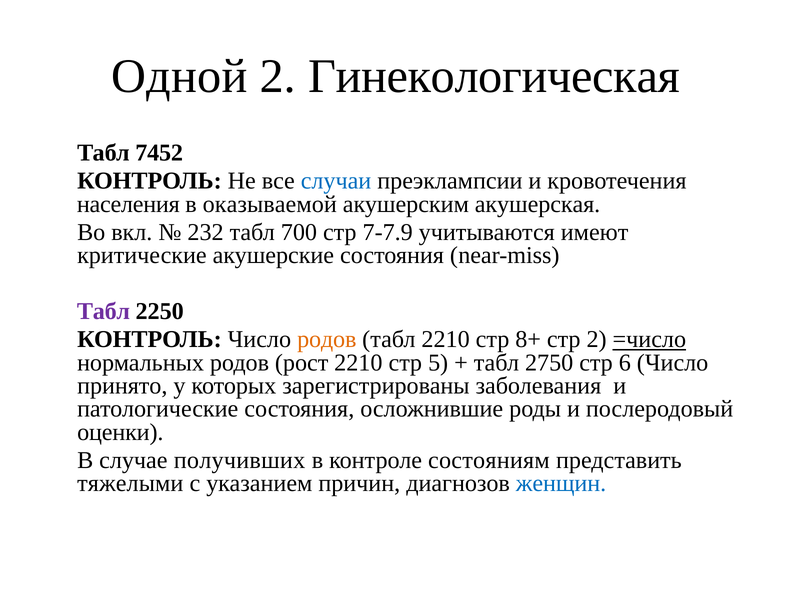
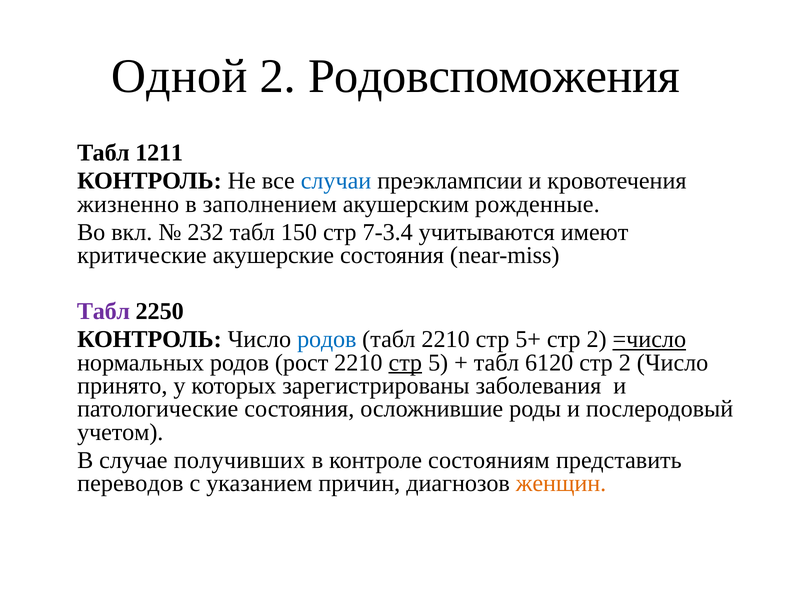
Гинекологическая: Гинекологическая -> Родовспоможения
7452: 7452 -> 1211
населения: населения -> жизненно
оказываемой: оказываемой -> заполнением
акушерская: акушерская -> рожденные
700: 700 -> 150
7-7.9: 7-7.9 -> 7-3.4
родов at (327, 340) colour: orange -> blue
8+: 8+ -> 5+
стр at (405, 363) underline: none -> present
2750: 2750 -> 6120
6 at (625, 363): 6 -> 2
оценки: оценки -> учетом
тяжелыми: тяжелыми -> переводов
женщин colour: blue -> orange
